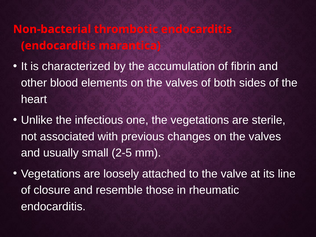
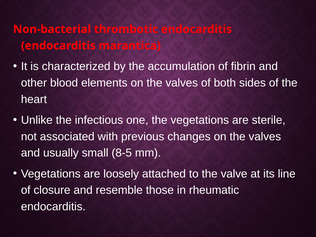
2-5: 2-5 -> 8-5
